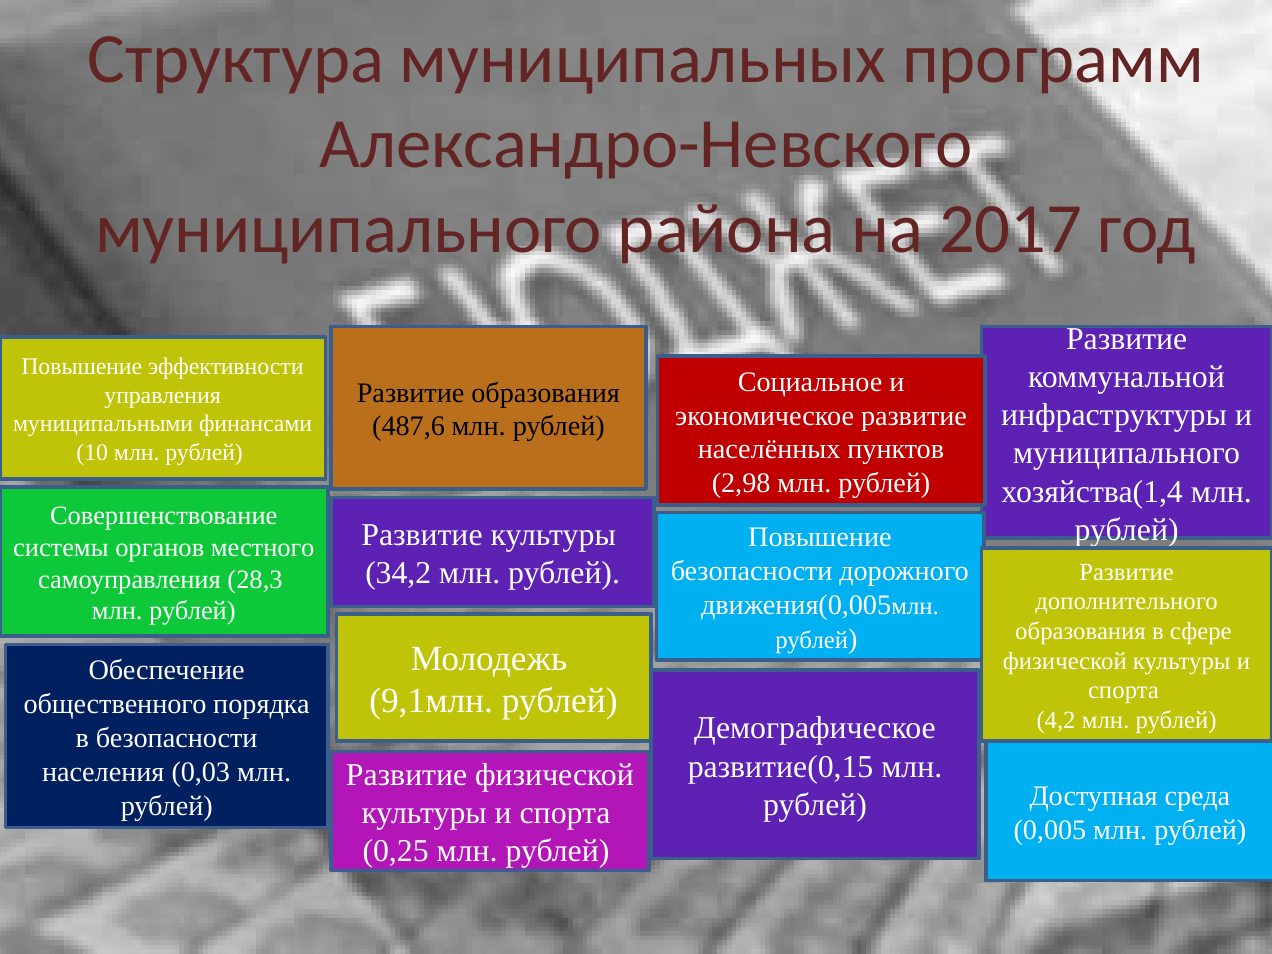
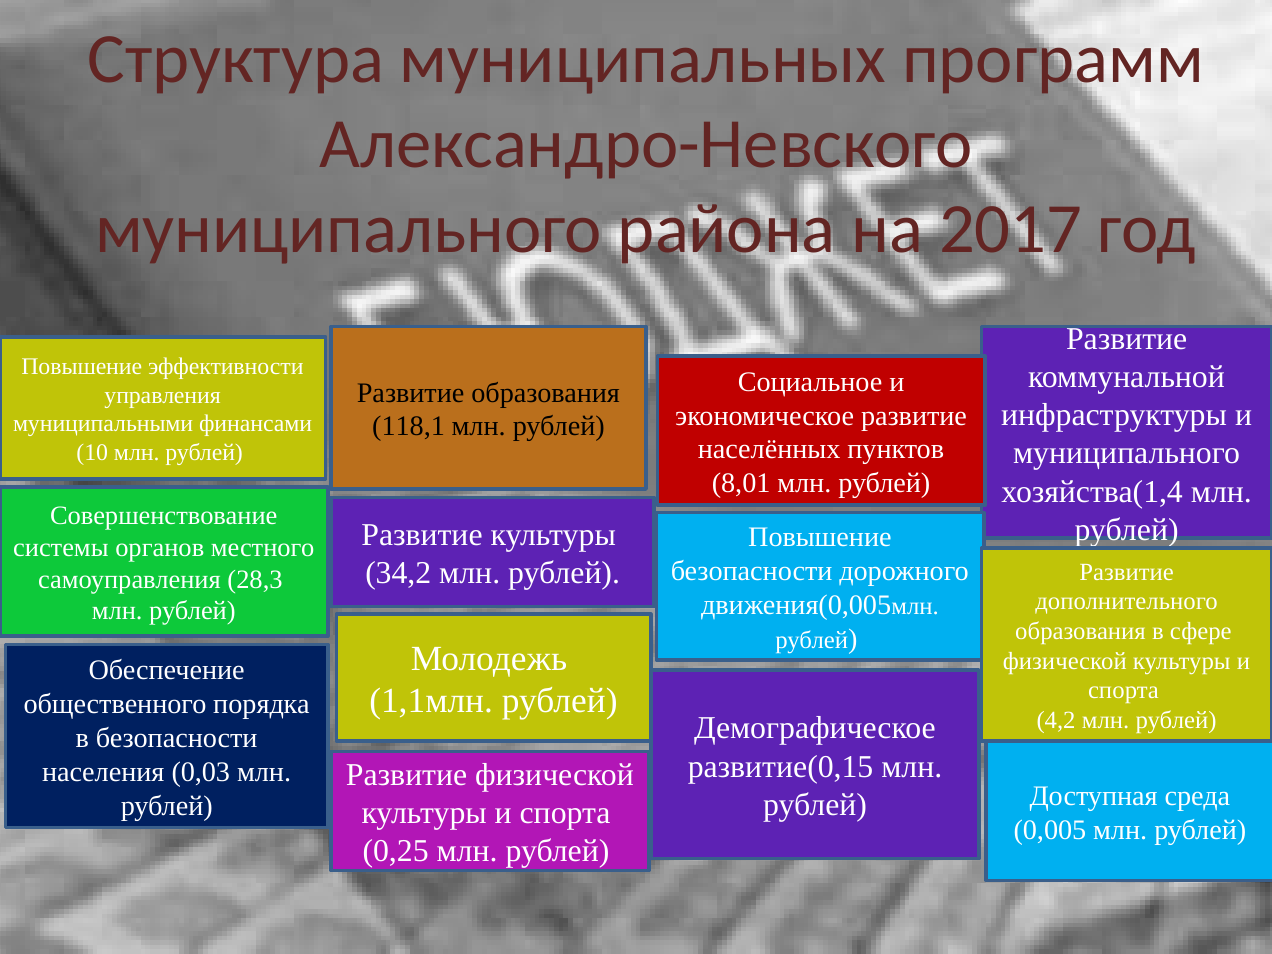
487,6: 487,6 -> 118,1
2,98: 2,98 -> 8,01
9,1млн: 9,1млн -> 1,1млн
